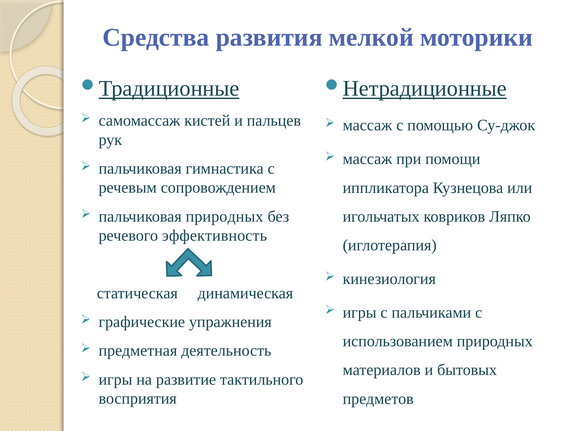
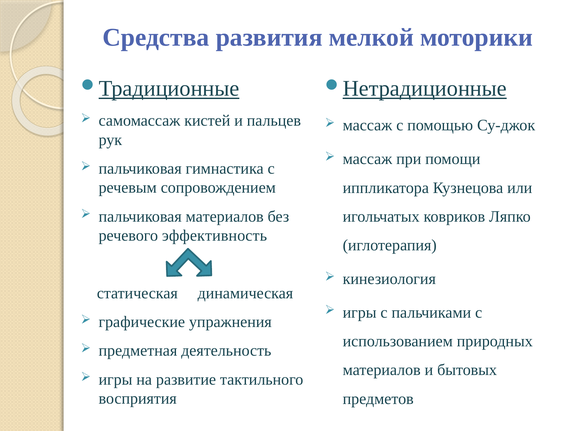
пальчиковая природных: природных -> материалов
